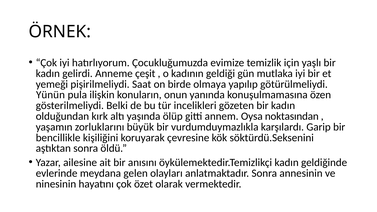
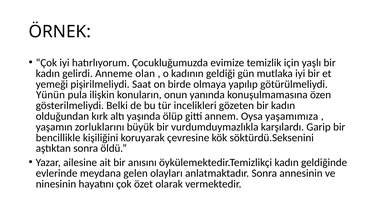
çeşit: çeşit -> olan
noktasından: noktasından -> yaşamımıza
